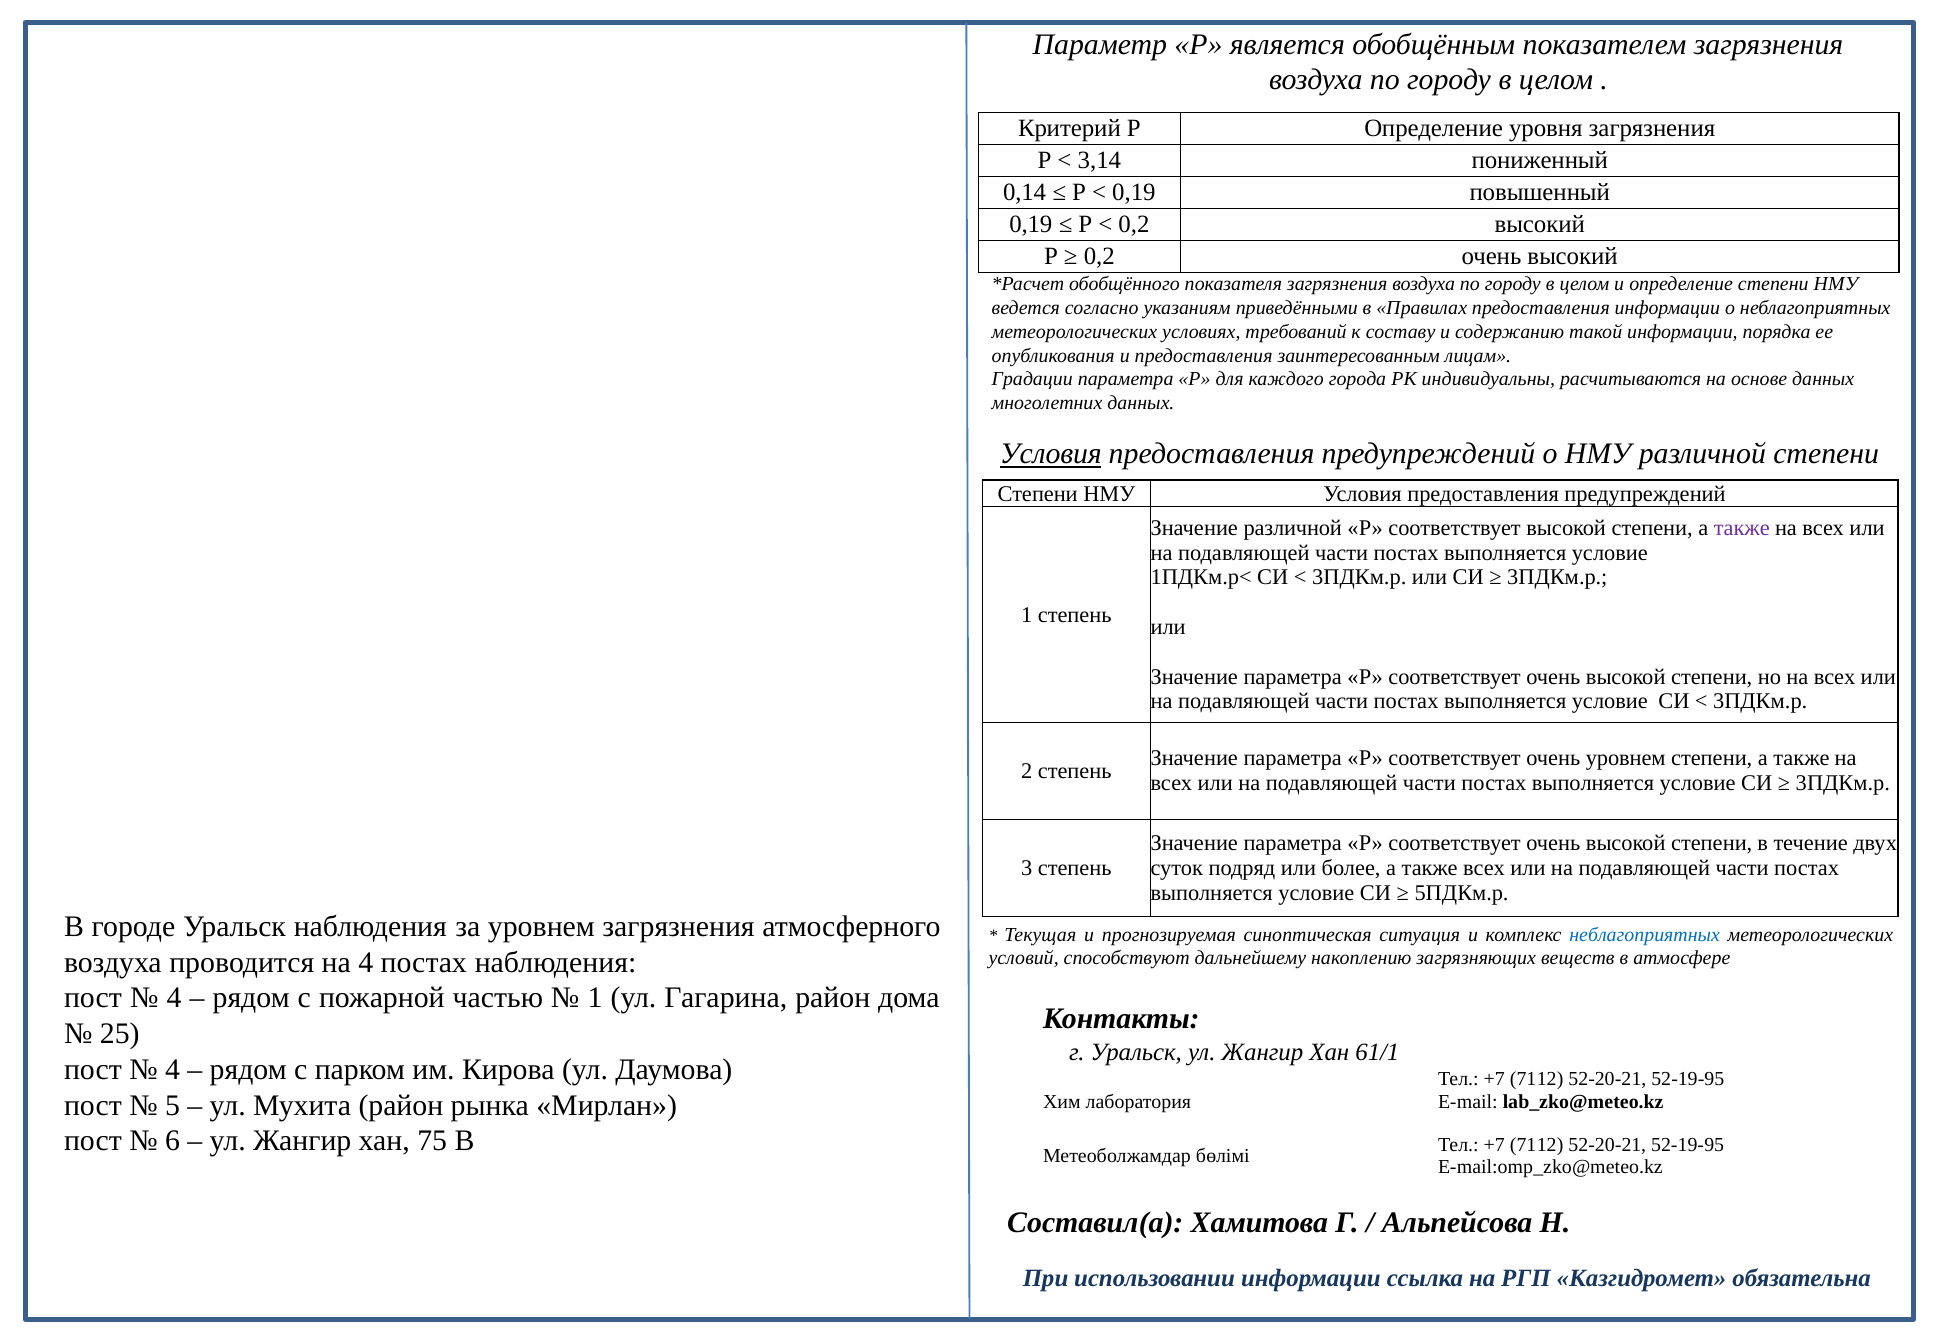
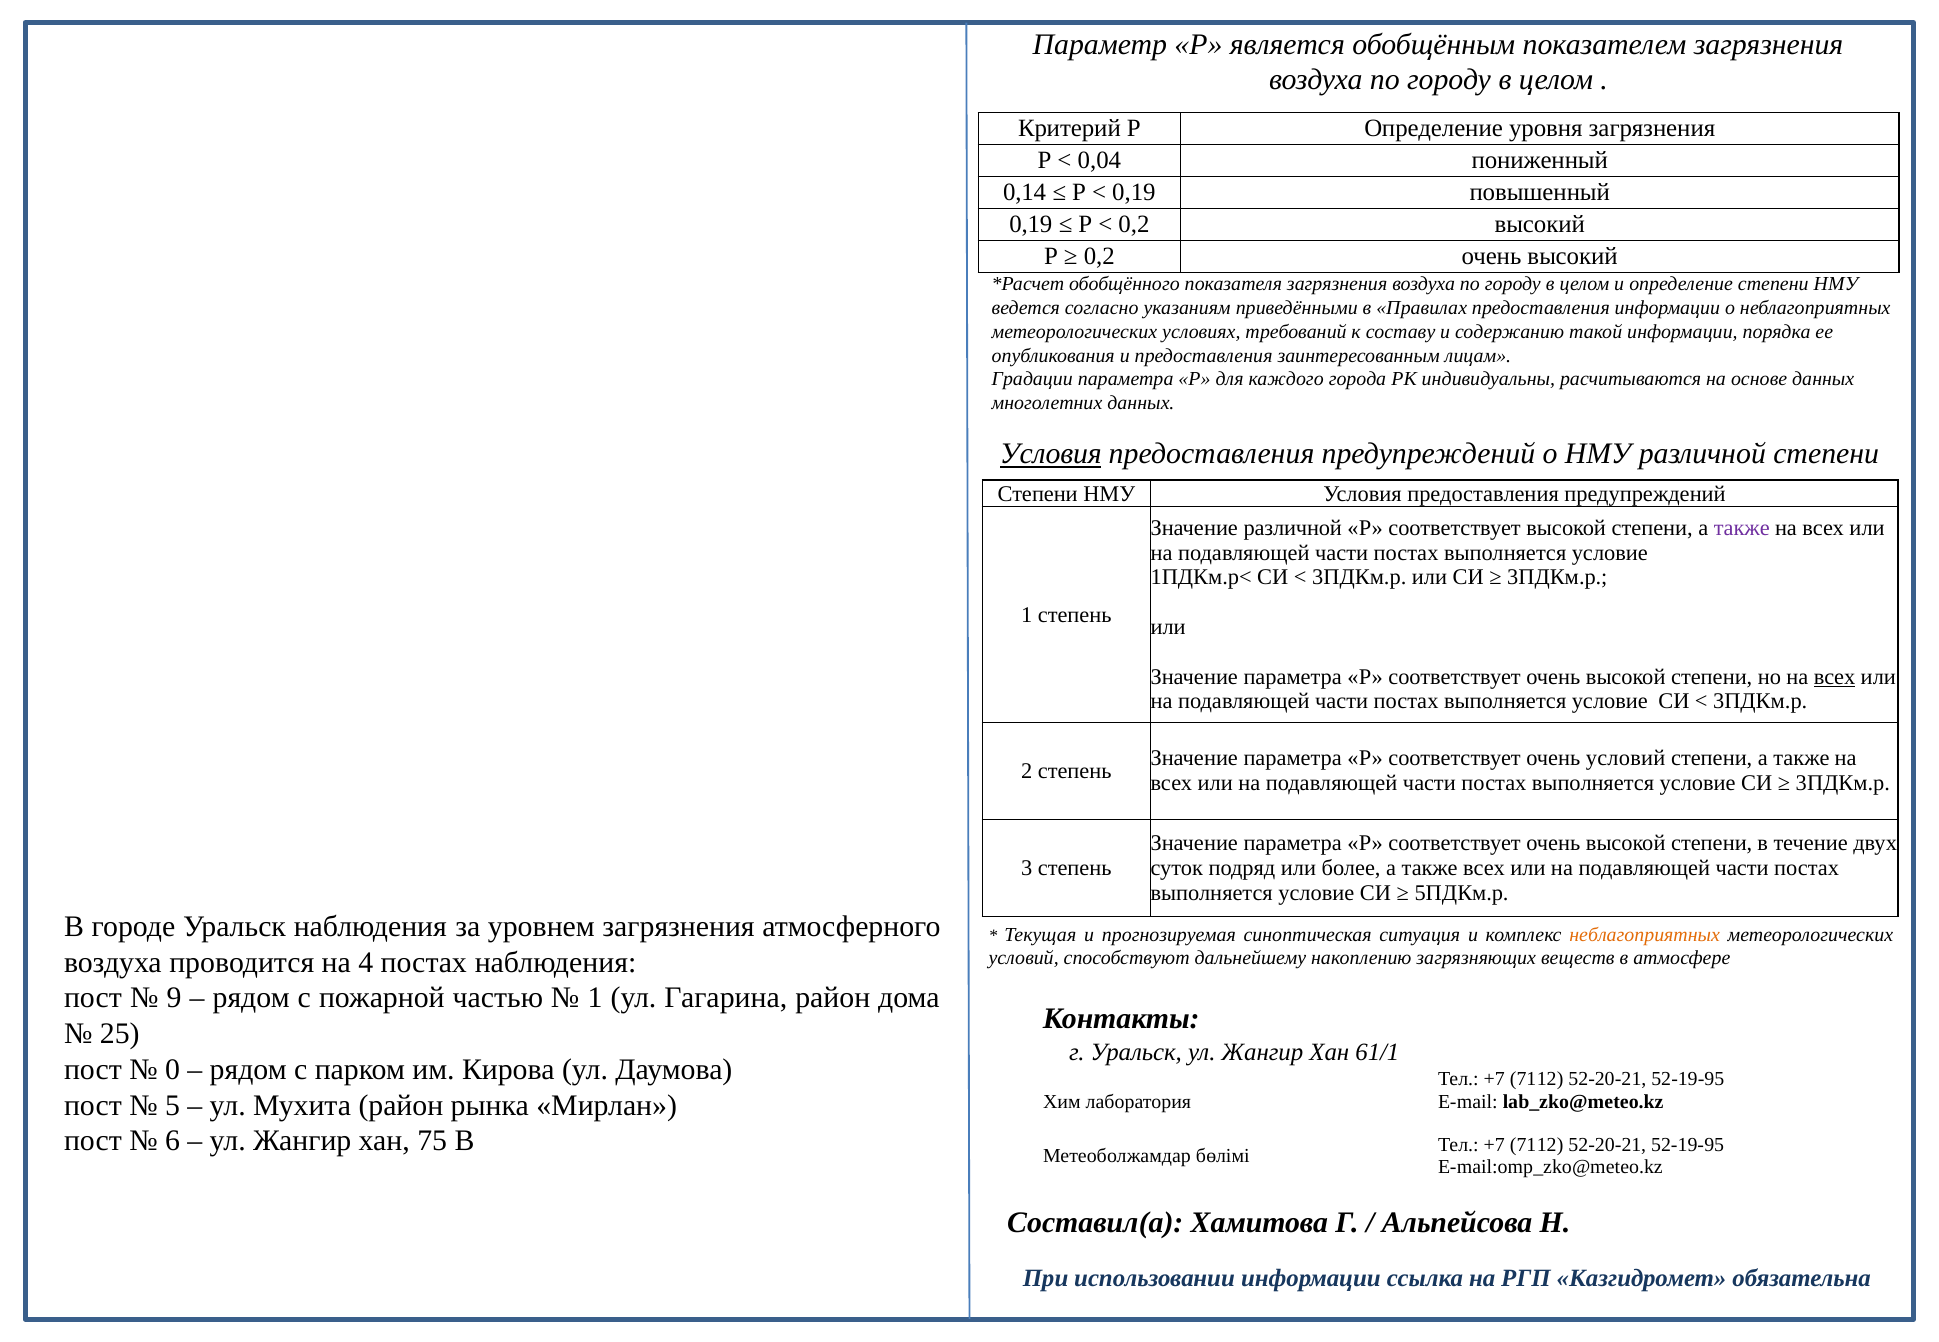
3,14: 3,14 -> 0,04
всех at (1835, 677) underline: none -> present
очень уровнем: уровнем -> условий
неблагоприятных at (1645, 935) colour: blue -> orange
4 at (174, 998): 4 -> 9
4 at (173, 1070): 4 -> 0
